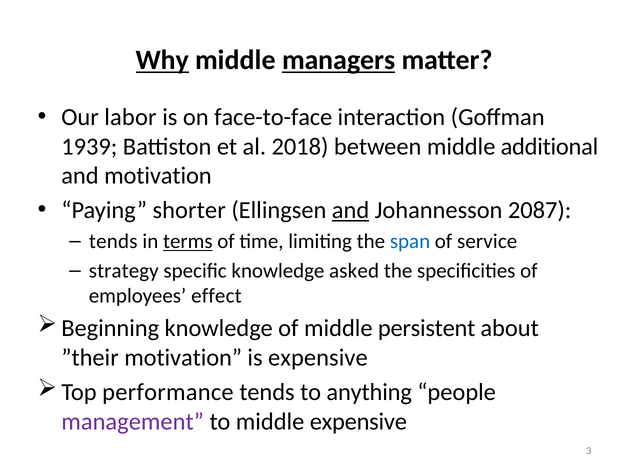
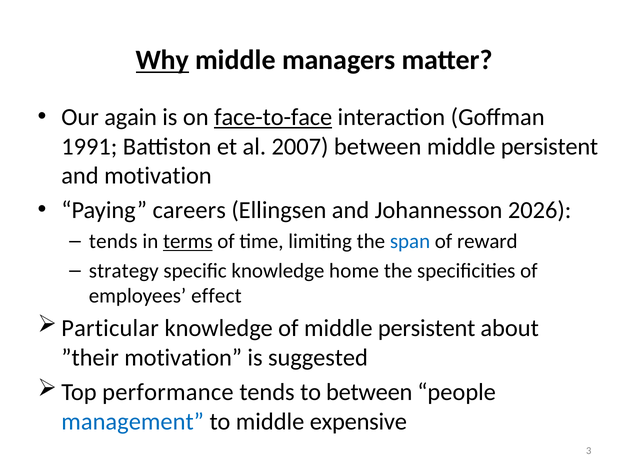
managers underline: present -> none
labor: labor -> again
face-to-face underline: none -> present
1939: 1939 -> 1991
2018: 2018 -> 2007
between middle additional: additional -> persistent
shorter: shorter -> careers
and at (351, 210) underline: present -> none
2087: 2087 -> 2026
service: service -> reward
asked: asked -> home
Beginning: Beginning -> Particular
is expensive: expensive -> suggested
to anything: anything -> between
management colour: purple -> blue
